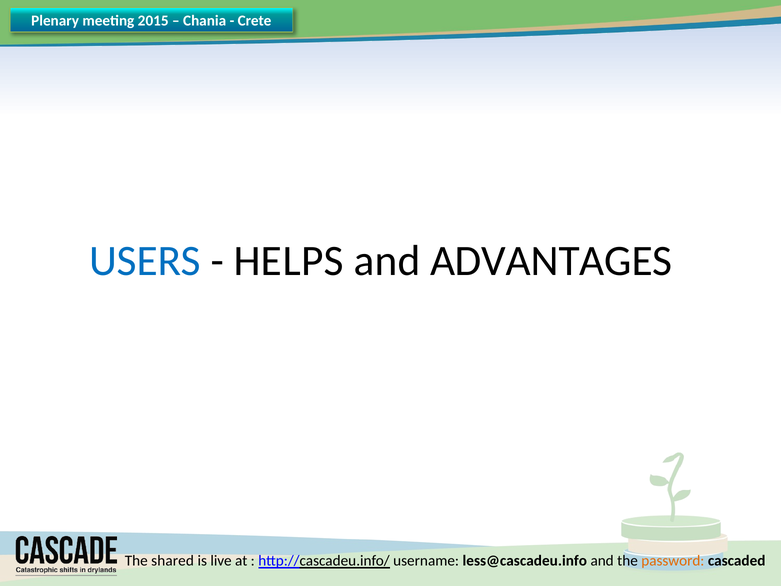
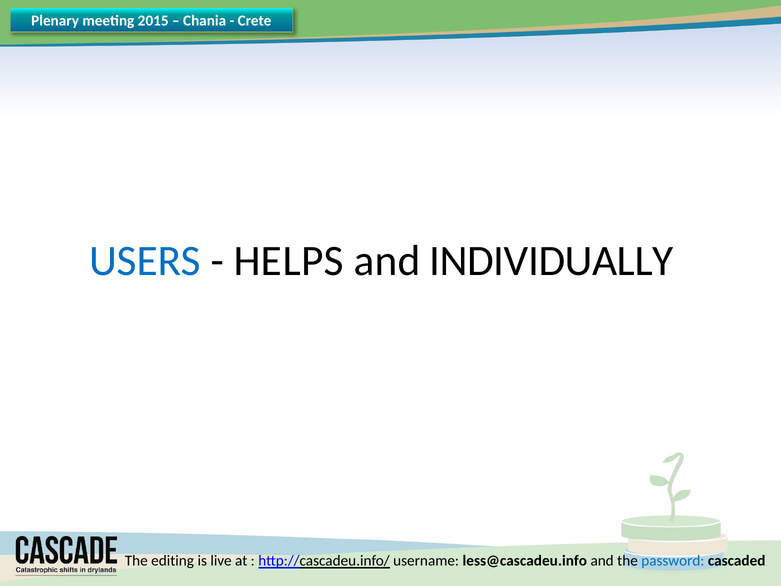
ADVANTAGES: ADVANTAGES -> INDIVIDUALLY
shared: shared -> editing
password colour: orange -> blue
